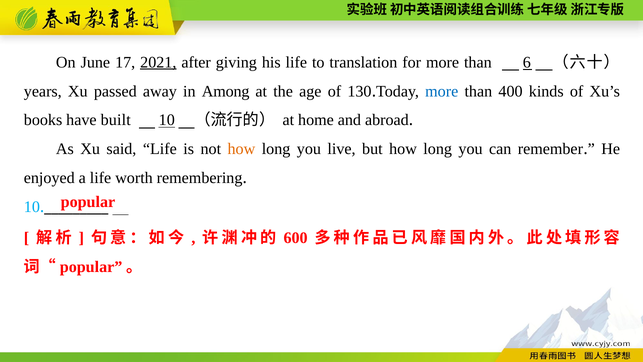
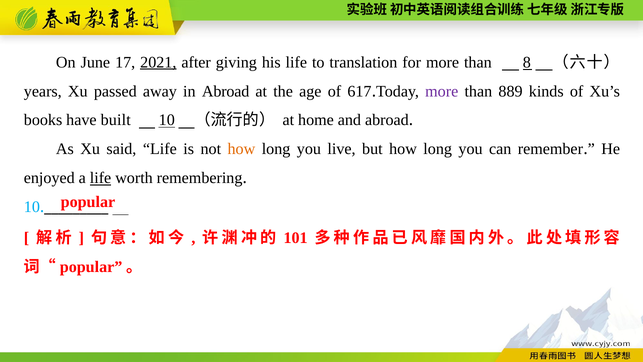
6: 6 -> 8
in Among: Among -> Abroad
130: 130 -> 617
more at (442, 91) colour: blue -> purple
400: 400 -> 889
life at (101, 178) underline: none -> present
600: 600 -> 101
